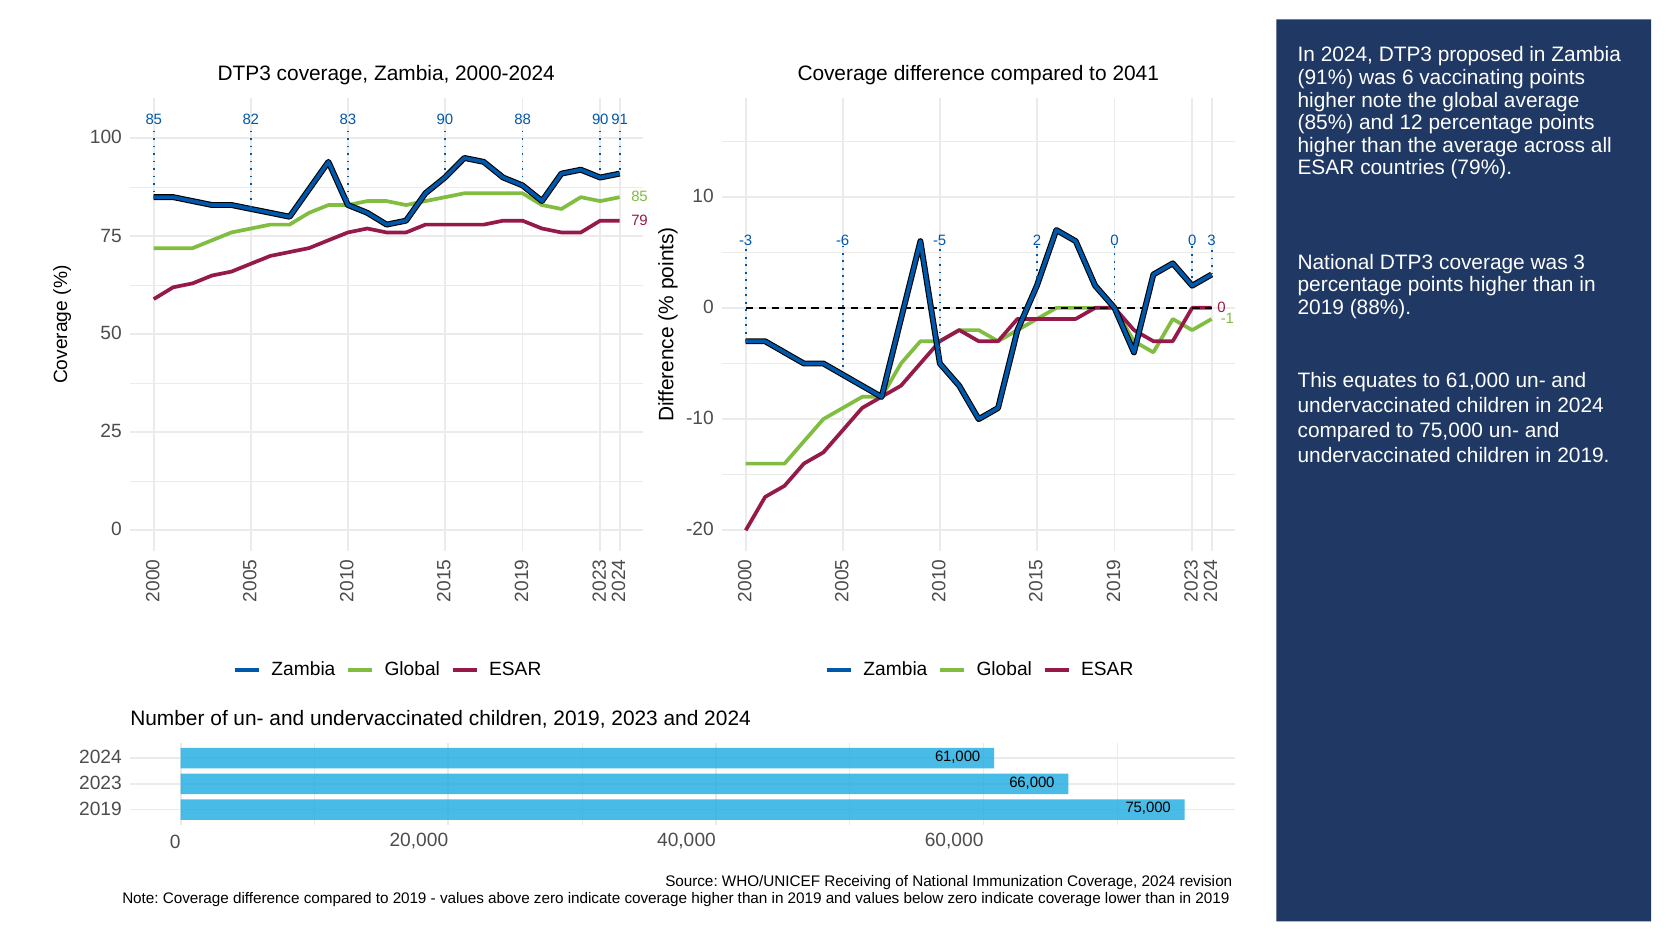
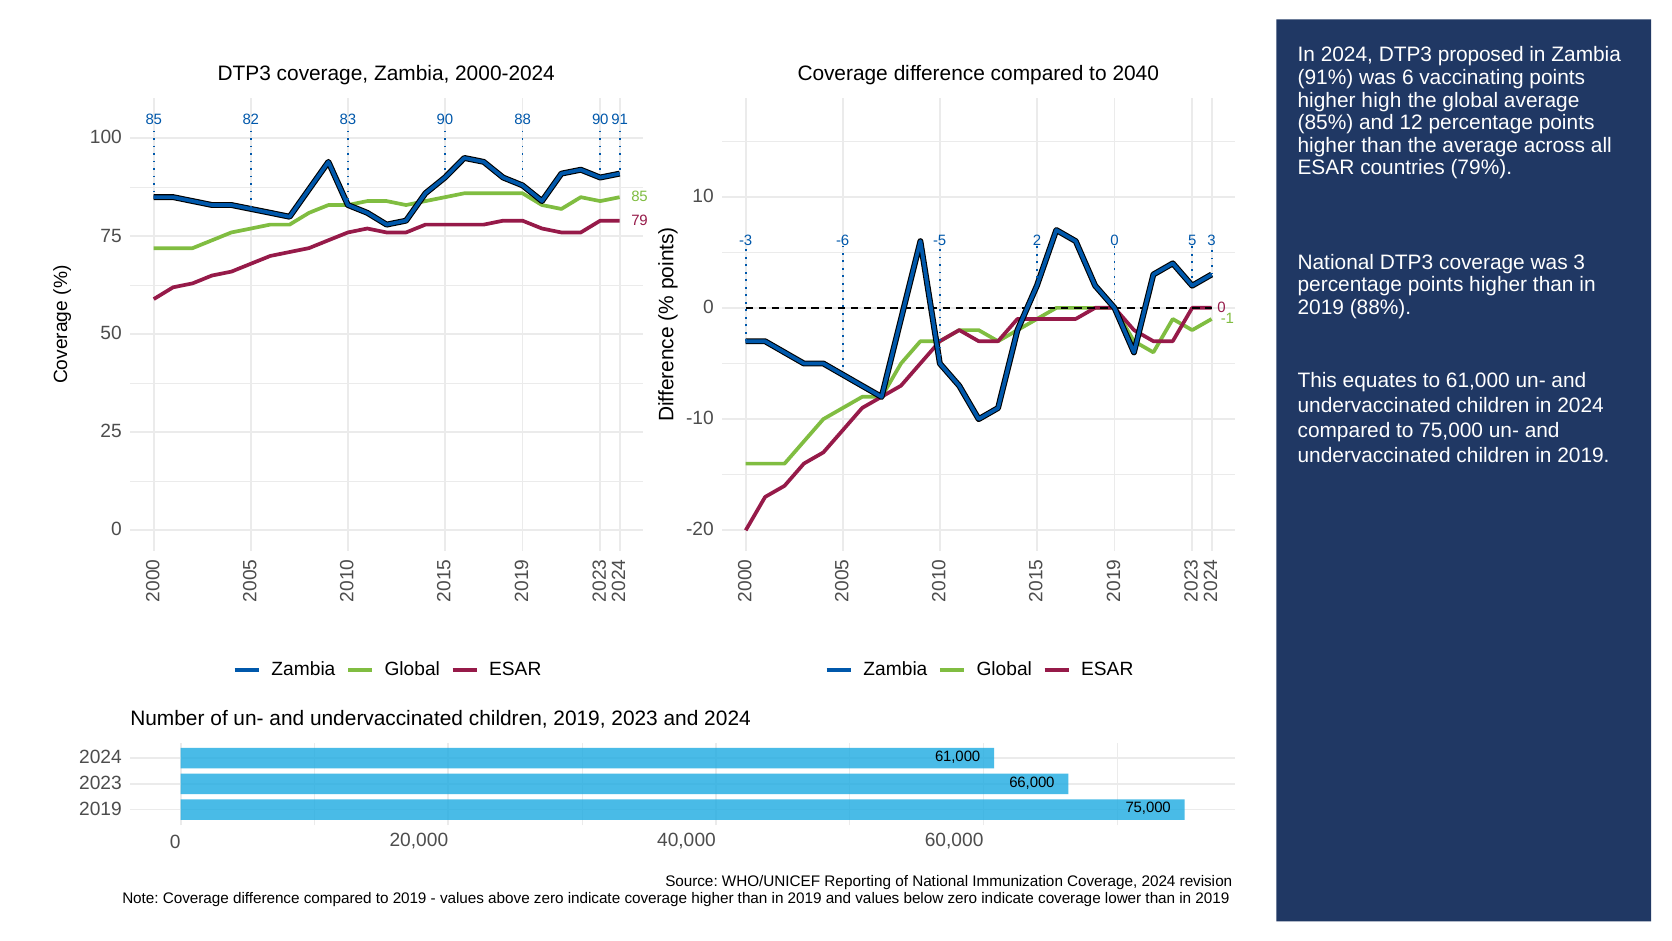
2041: 2041 -> 2040
higher note: note -> high
-5 2 0 0: 0 -> 5
Receiving: Receiving -> Reporting
